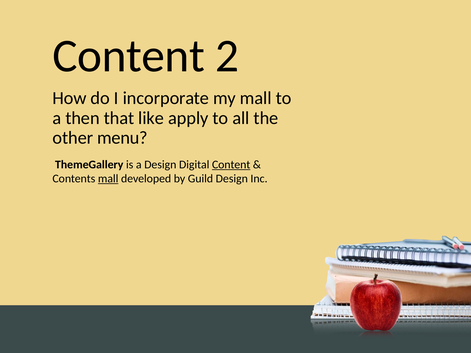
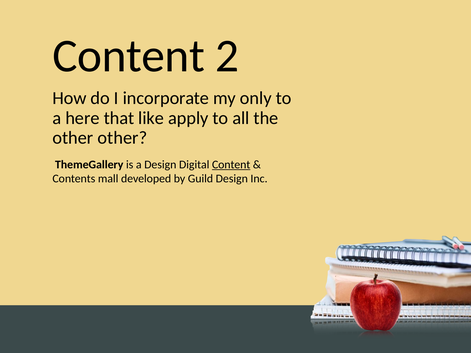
my mall: mall -> only
then: then -> here
other menu: menu -> other
mall at (108, 179) underline: present -> none
